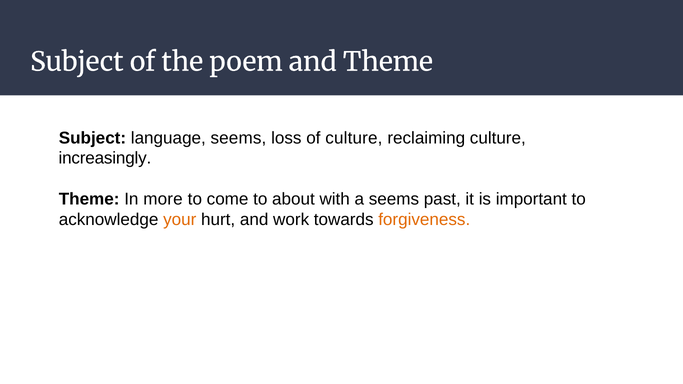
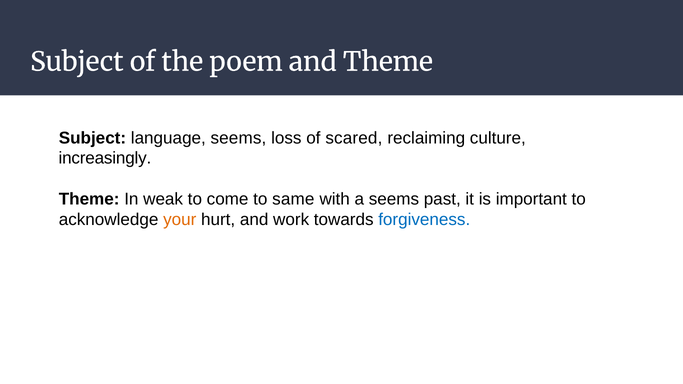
of culture: culture -> scared
more: more -> weak
about: about -> same
forgiveness colour: orange -> blue
